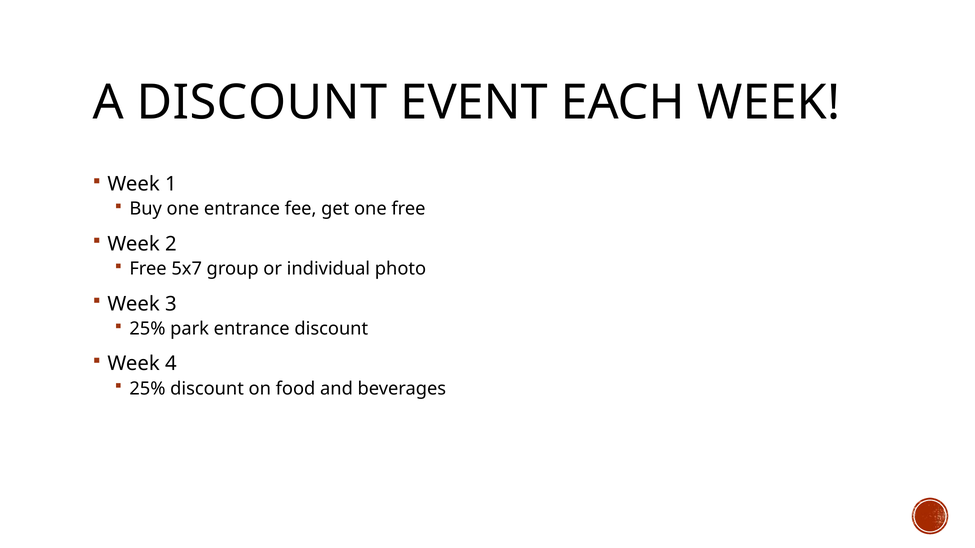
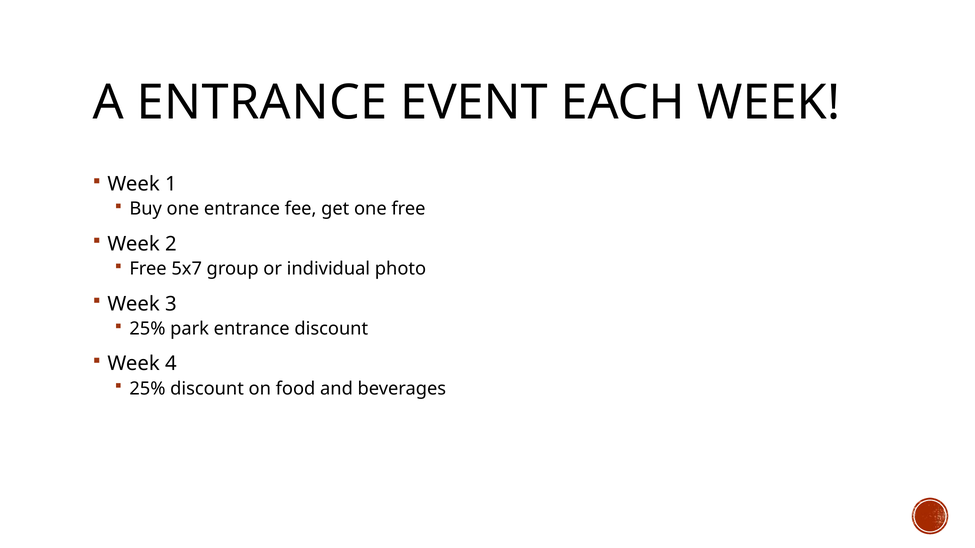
A DISCOUNT: DISCOUNT -> ENTRANCE
